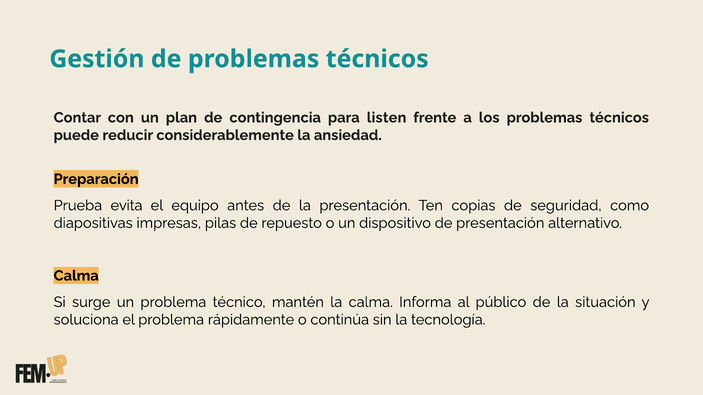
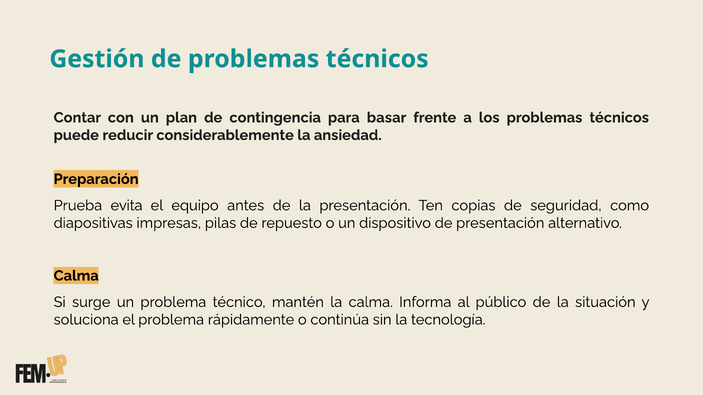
listen: listen -> basar
